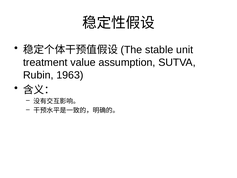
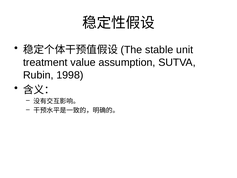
1963: 1963 -> 1998
